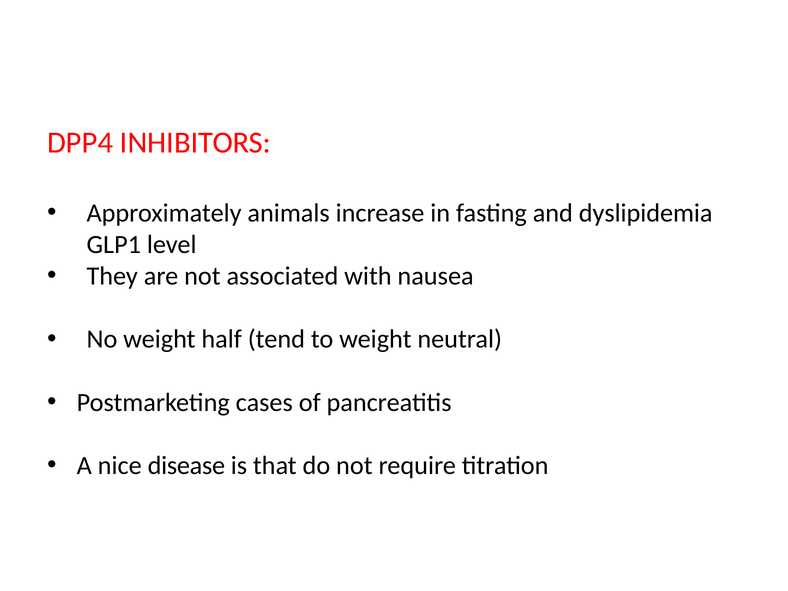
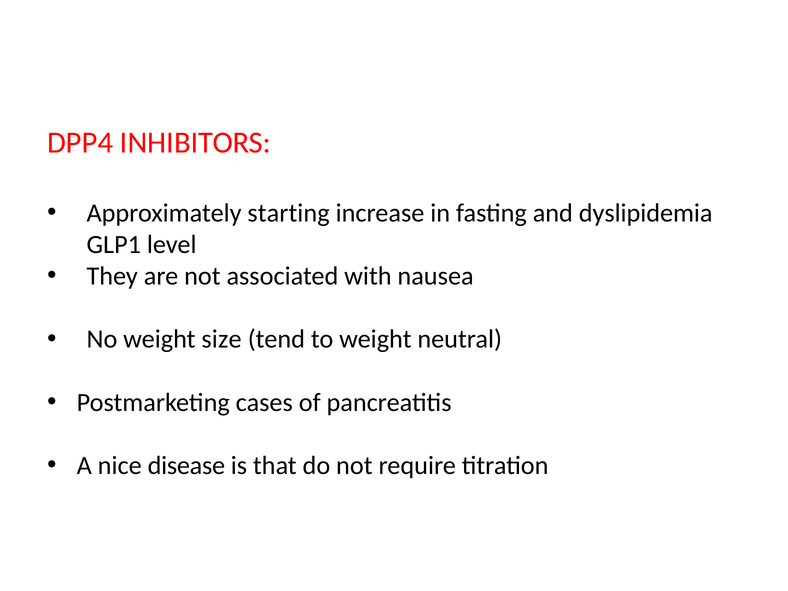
animals: animals -> starting
half: half -> size
